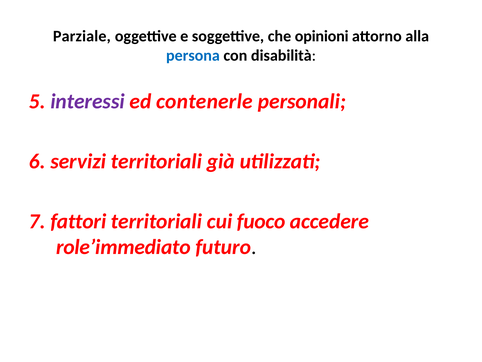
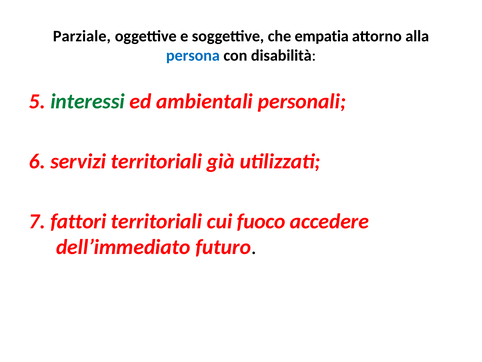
opinioni: opinioni -> empatia
interessi colour: purple -> green
contenerle: contenerle -> ambientali
role’immediato: role’immediato -> dell’immediato
